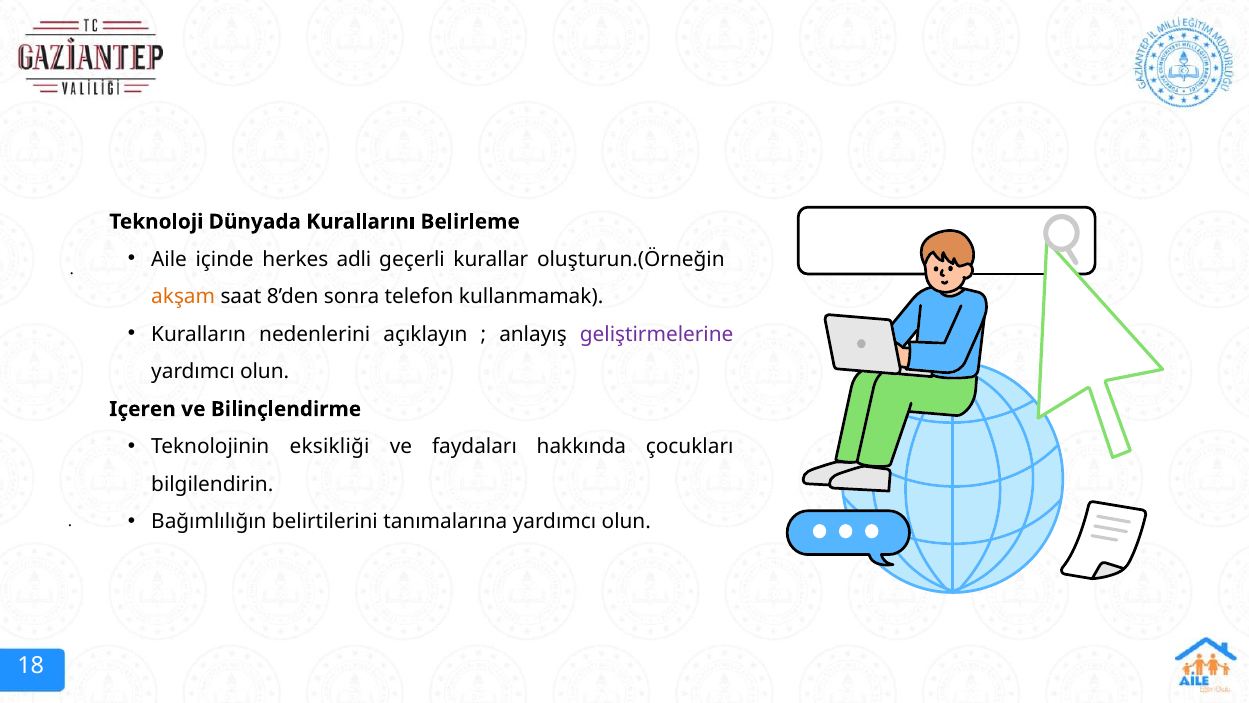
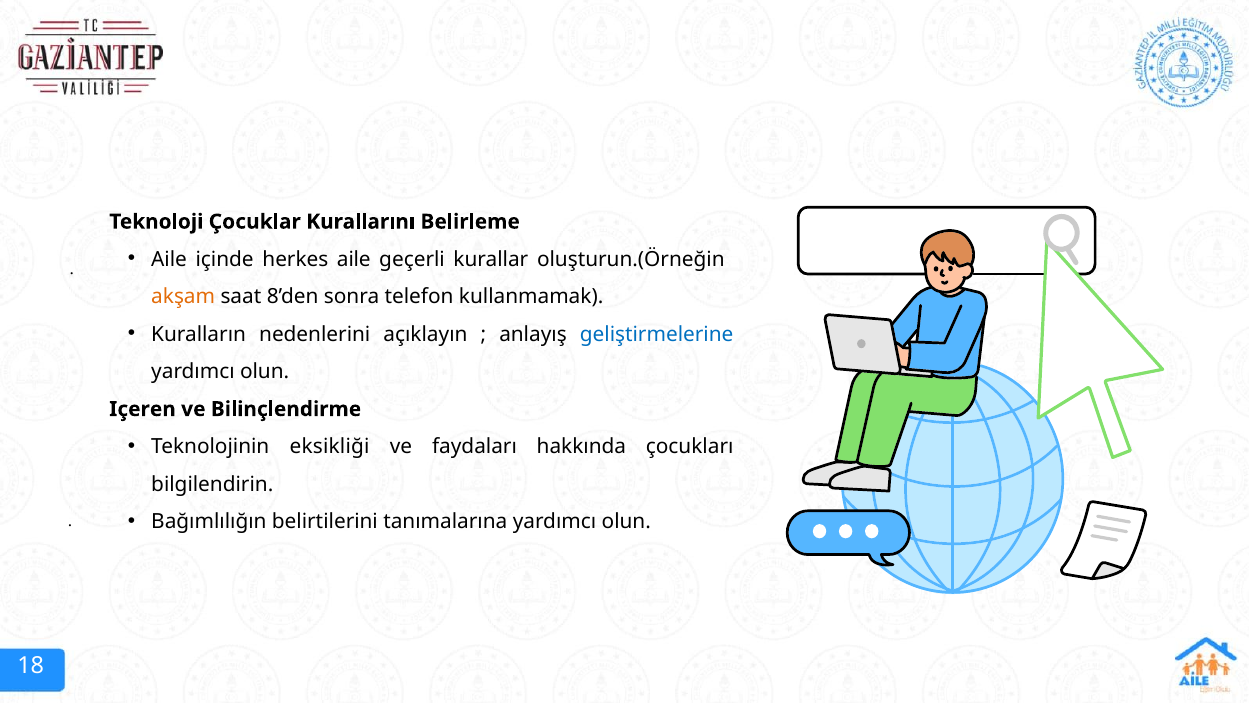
Dünyada: Dünyada -> Çocuklar
herkes adli: adli -> aile
geliştirmelerine colour: purple -> blue
